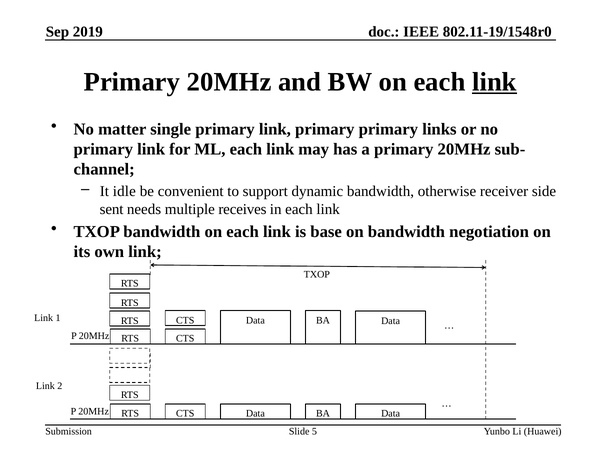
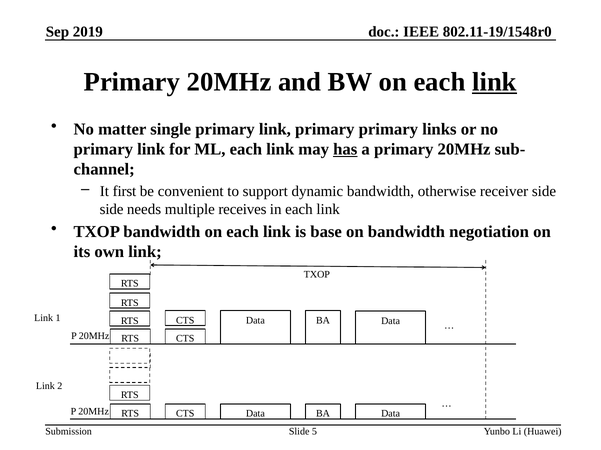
has underline: none -> present
idle: idle -> first
sent at (112, 209): sent -> side
